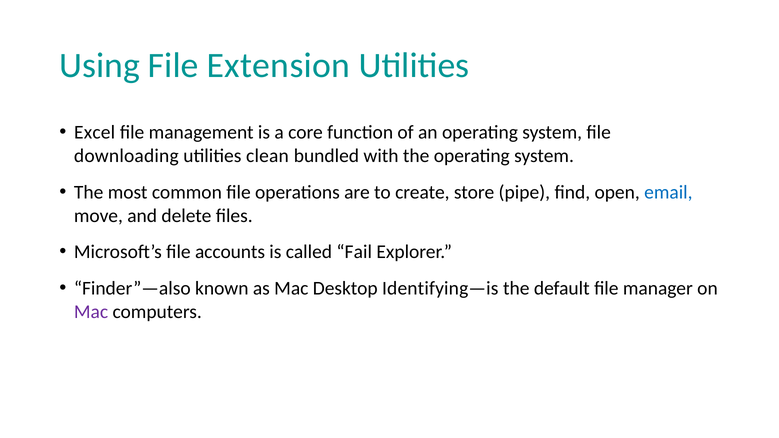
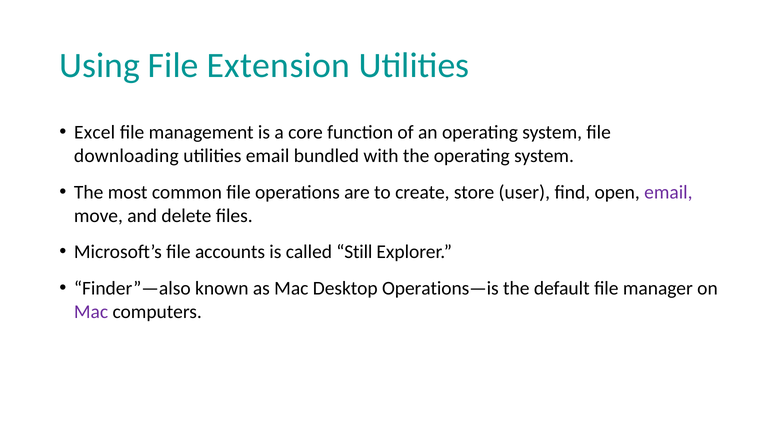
utilities clean: clean -> email
pipe: pipe -> user
email at (668, 192) colour: blue -> purple
Fail: Fail -> Still
Identifying—is: Identifying—is -> Operations—is
